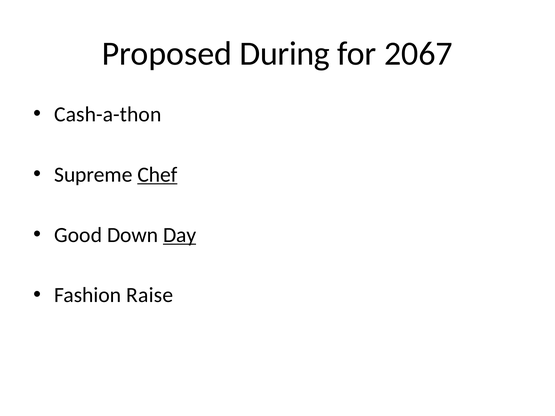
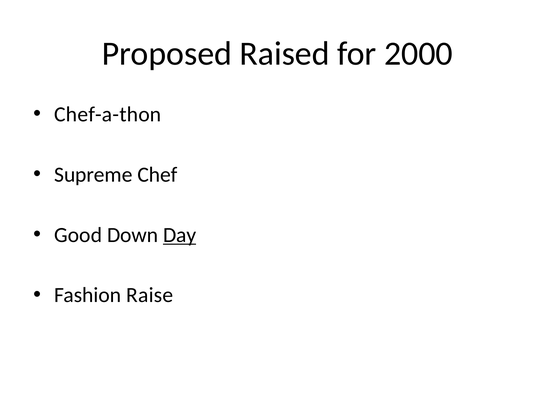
During: During -> Raised
2067: 2067 -> 2000
Cash-a-thon: Cash-a-thon -> Chef-a-thon
Chef underline: present -> none
